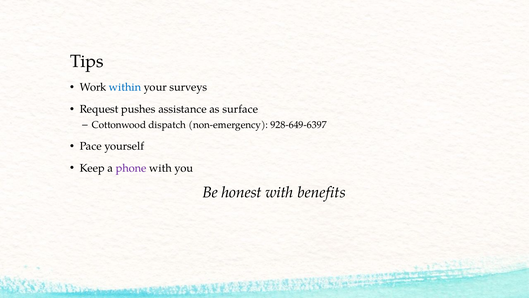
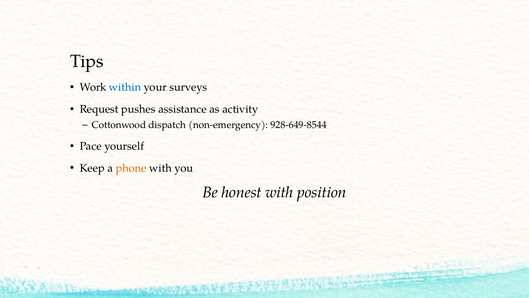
surface: surface -> activity
928-649-6397: 928-649-6397 -> 928-649-8544
phone colour: purple -> orange
benefits: benefits -> position
